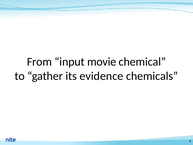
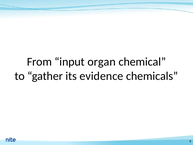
movie: movie -> organ
